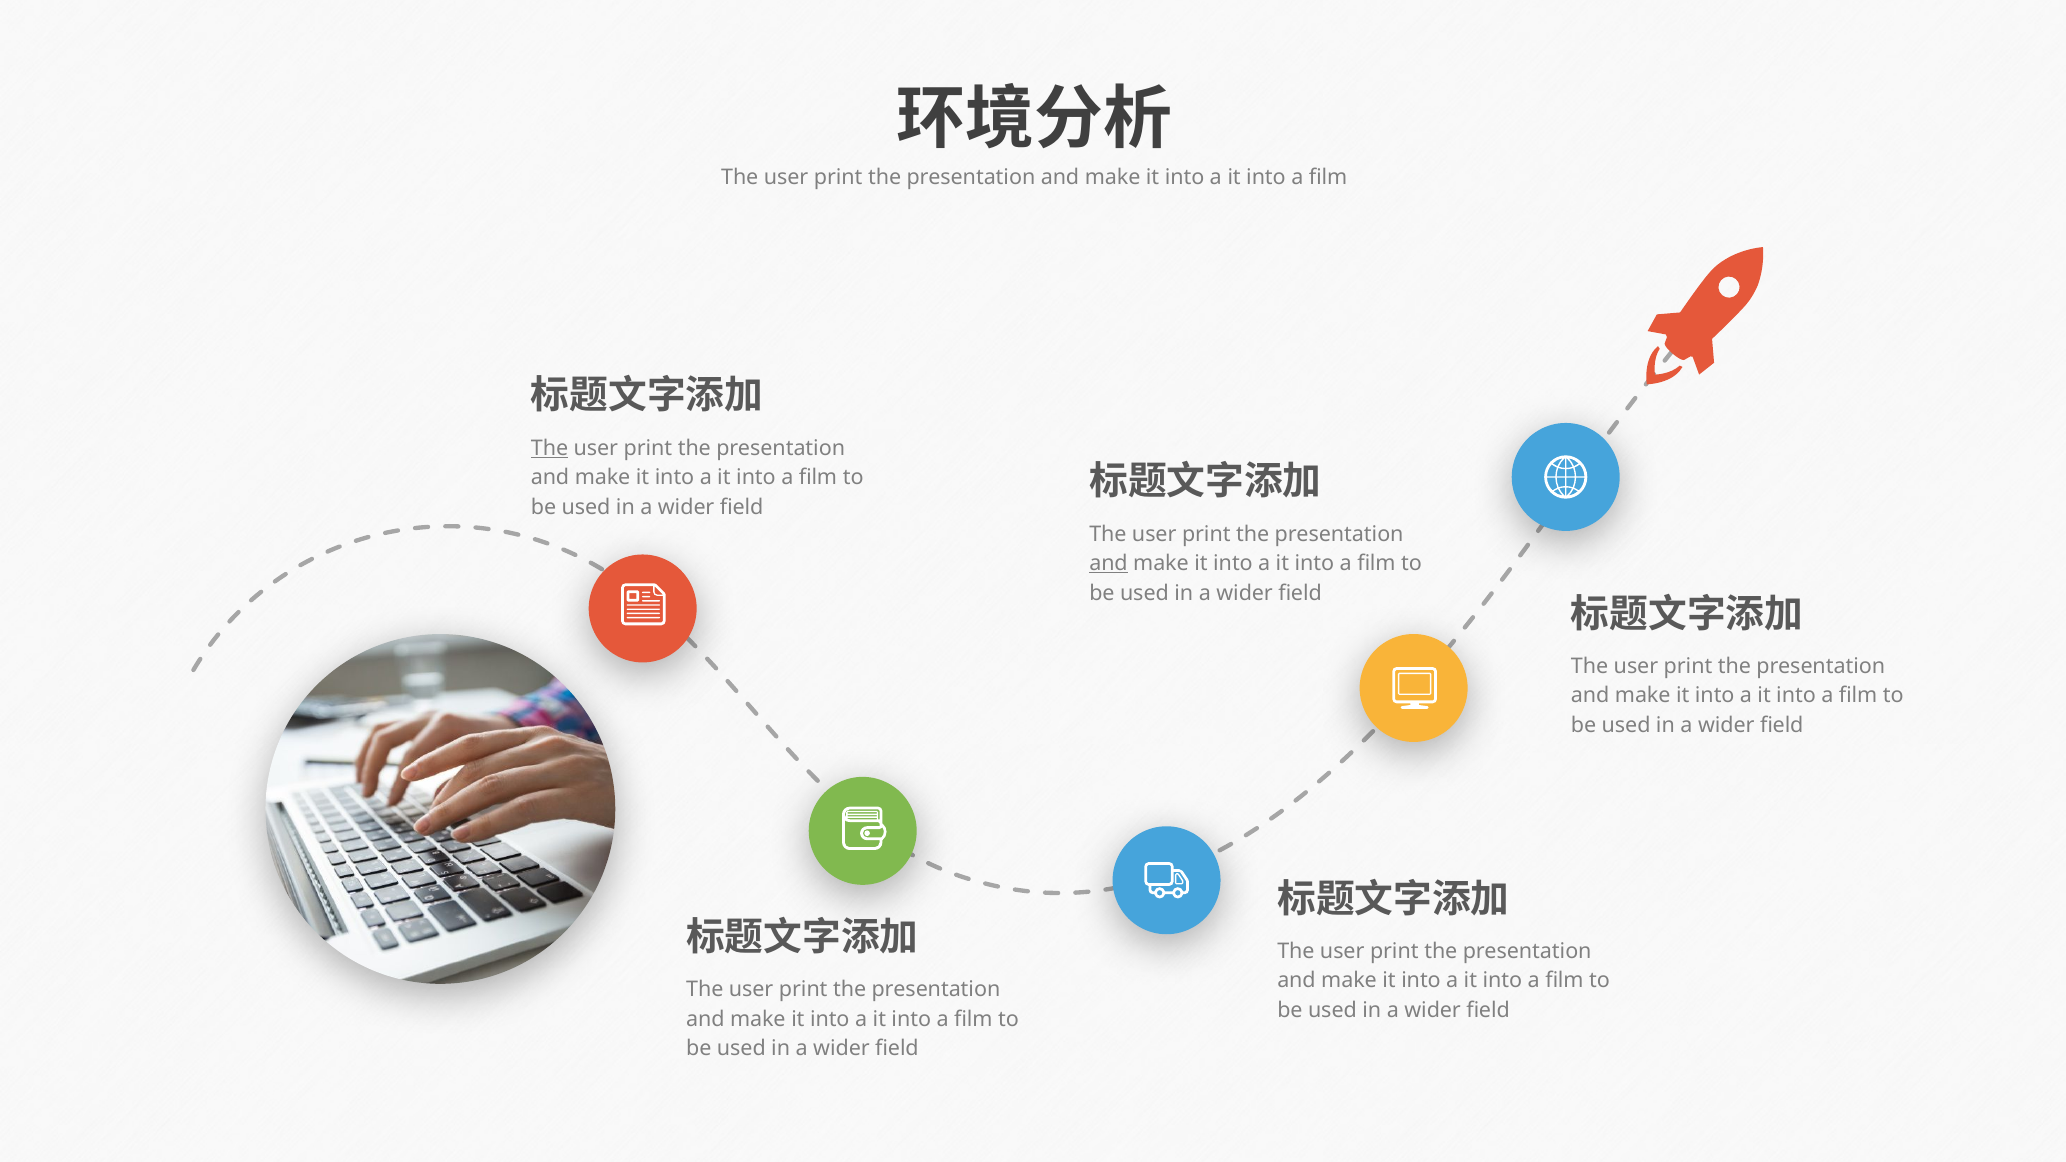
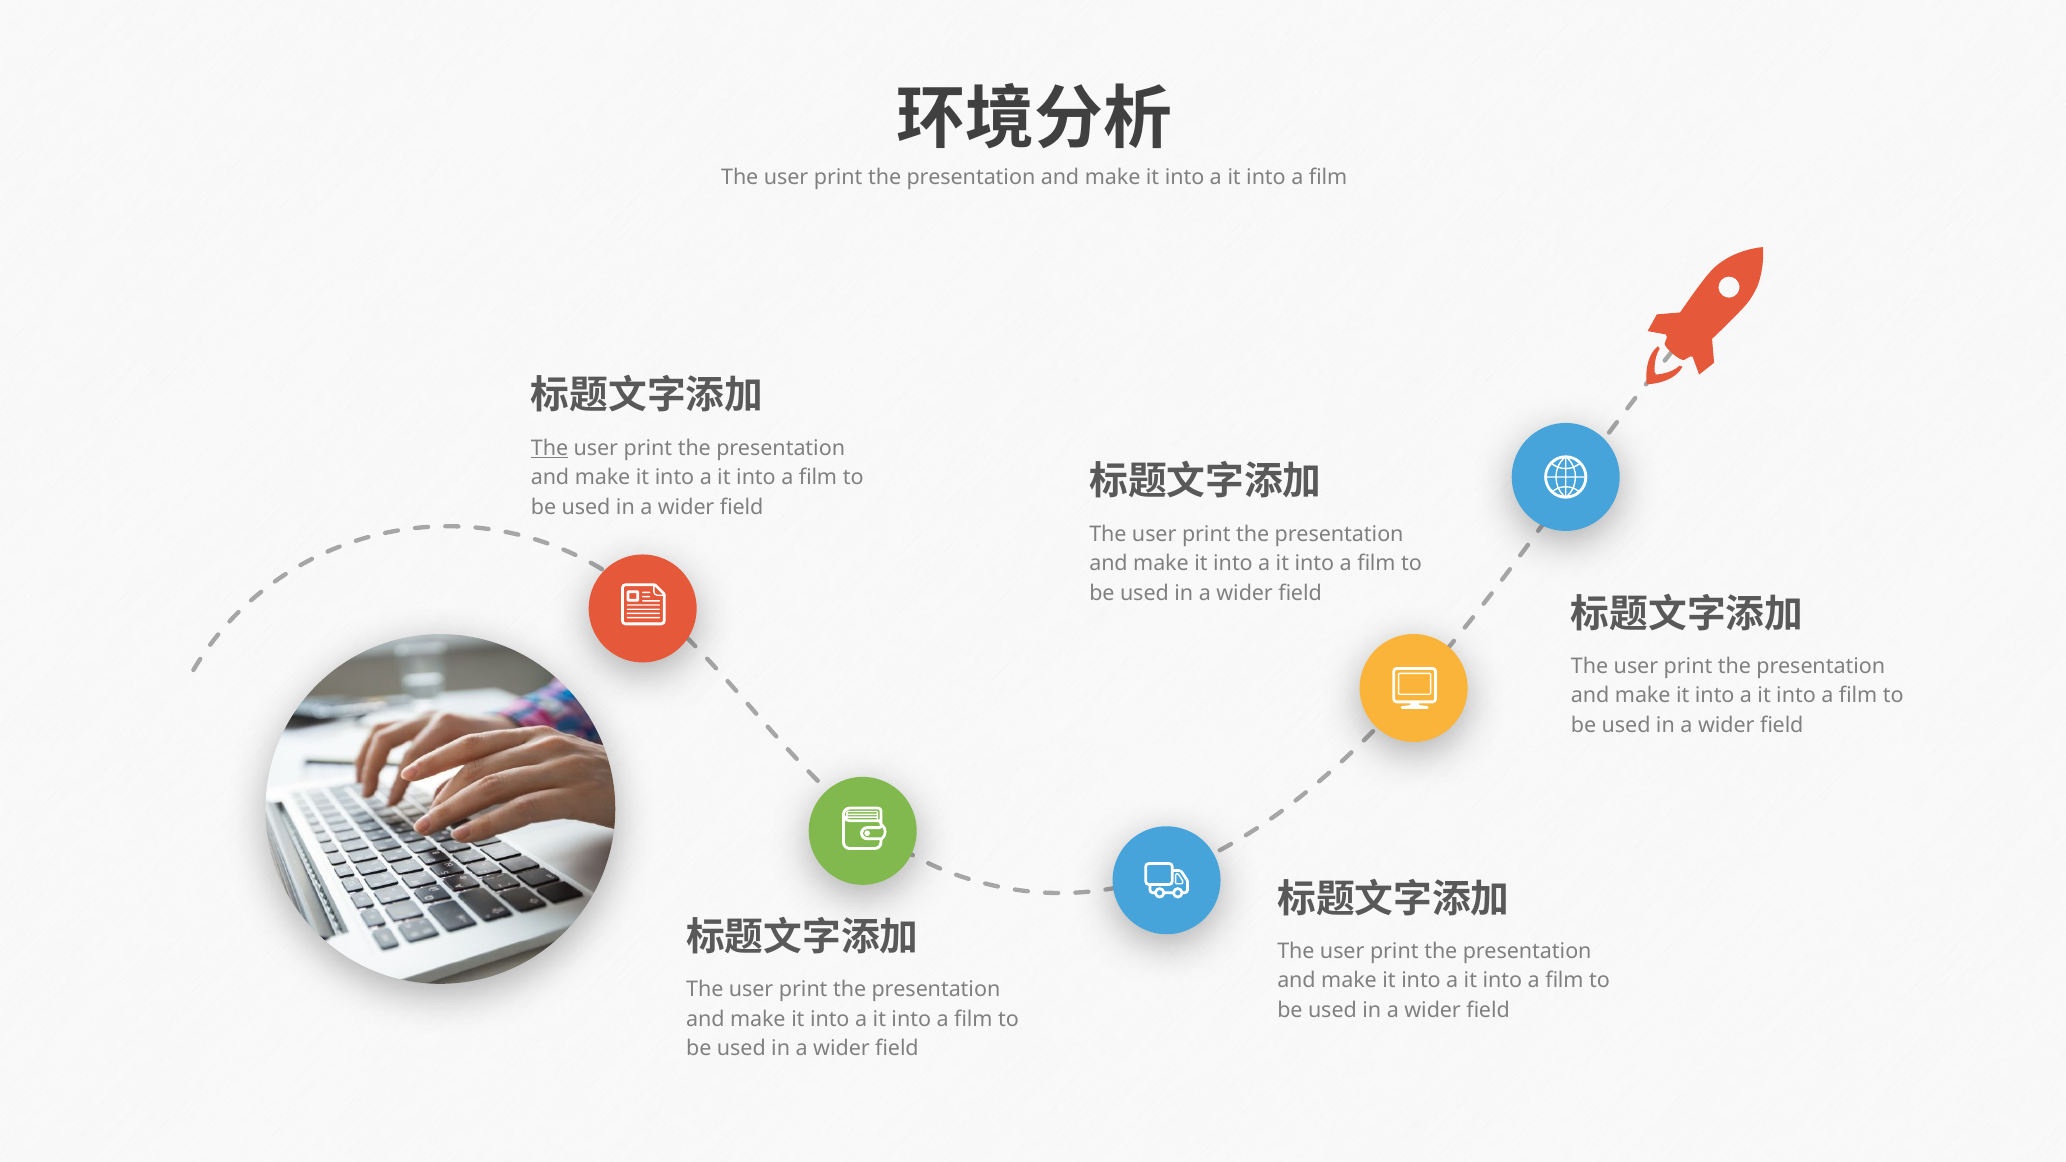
and at (1108, 564) underline: present -> none
